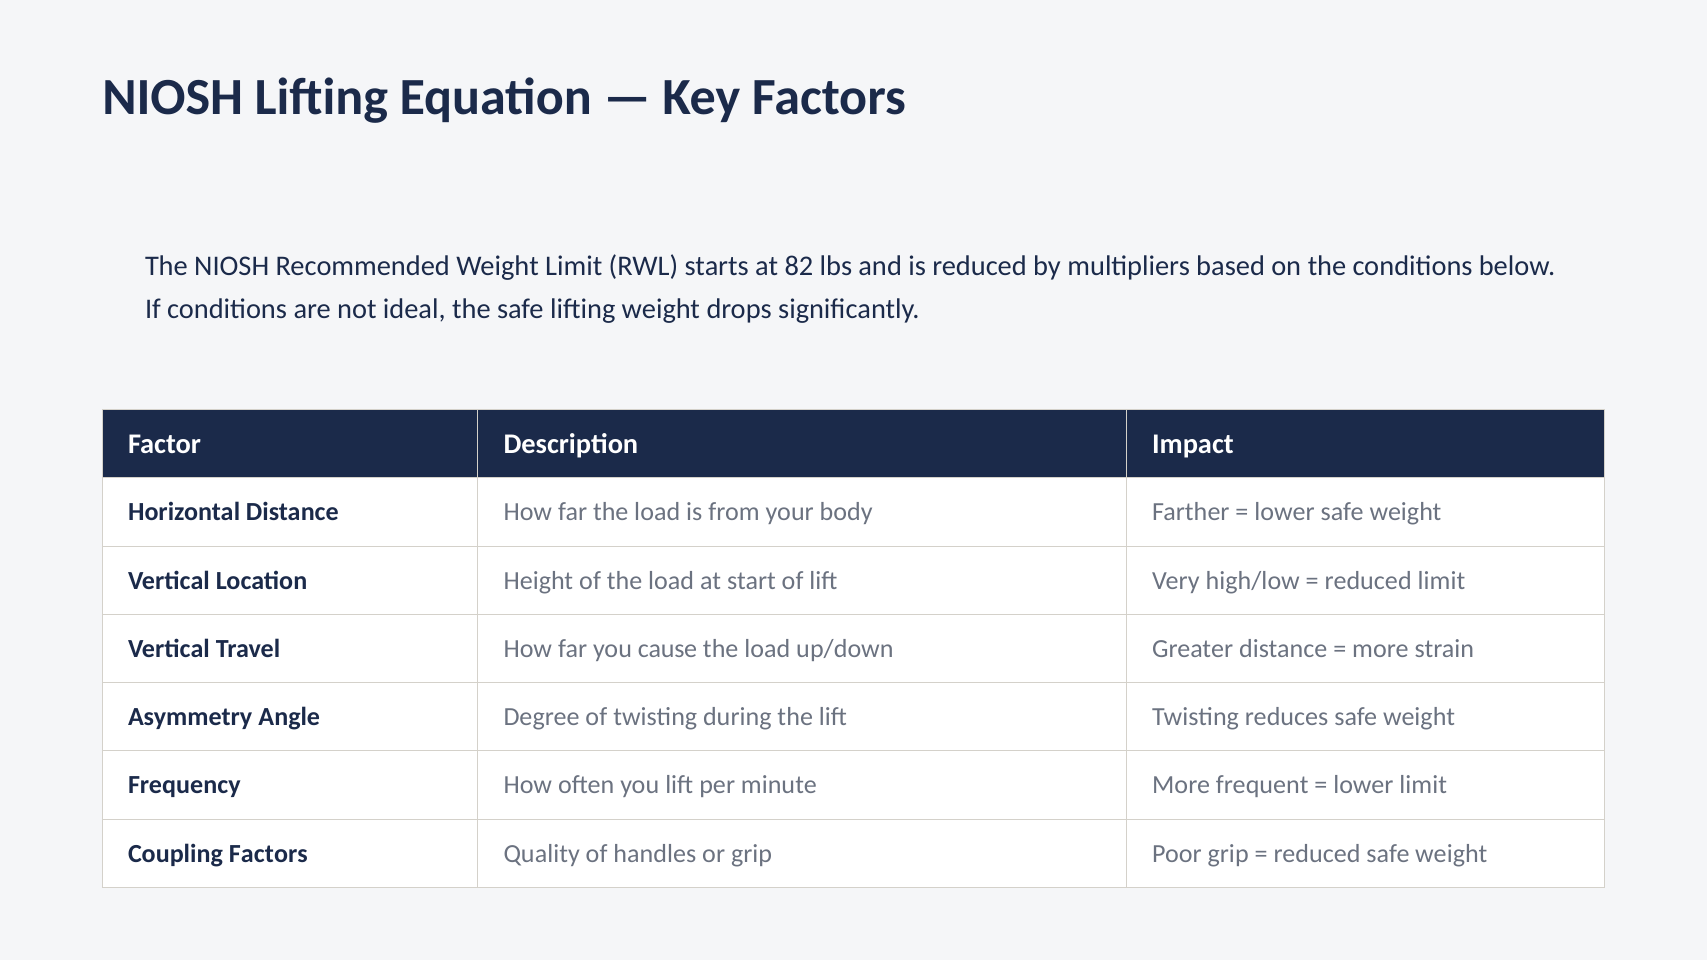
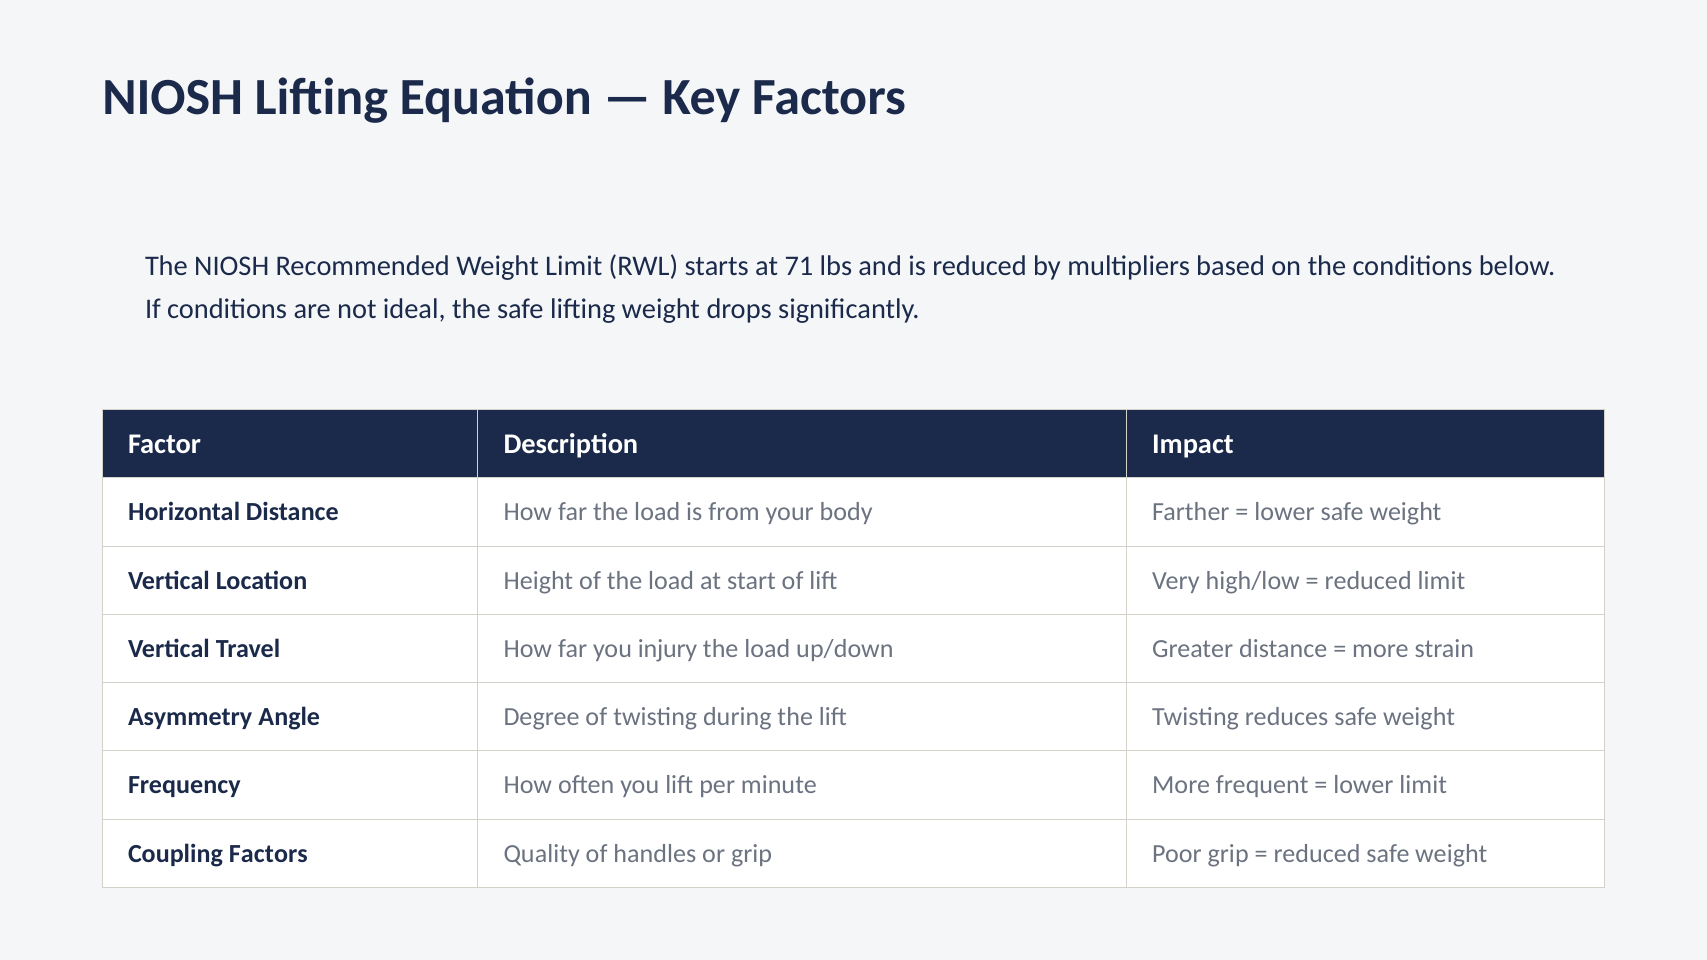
82: 82 -> 71
cause: cause -> injury
